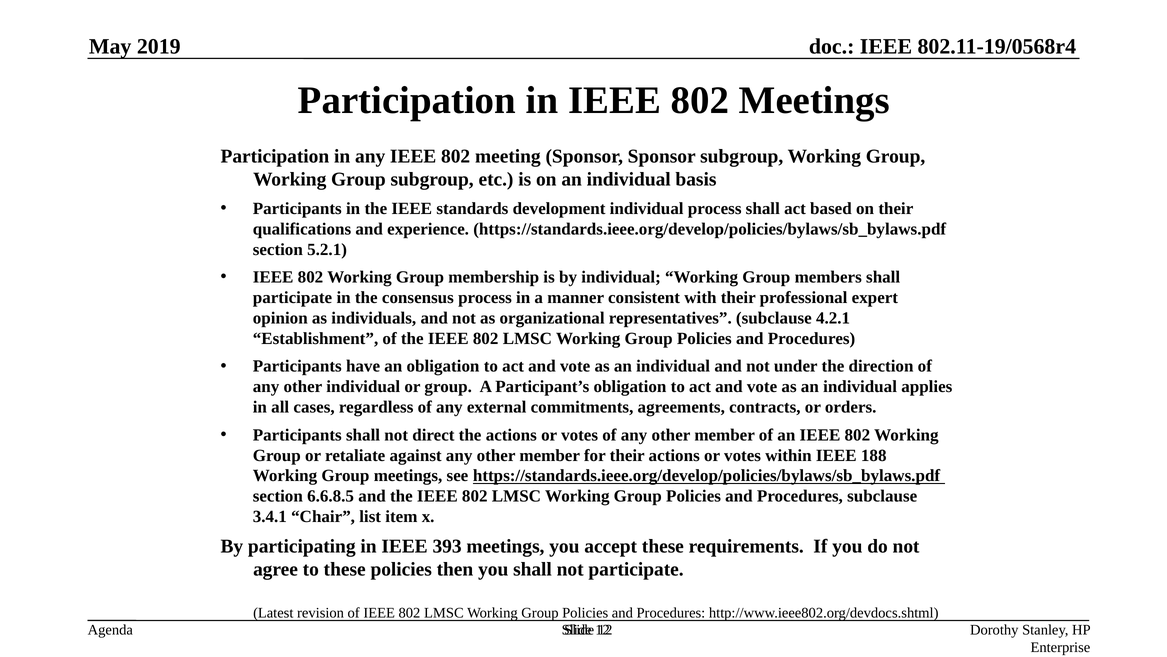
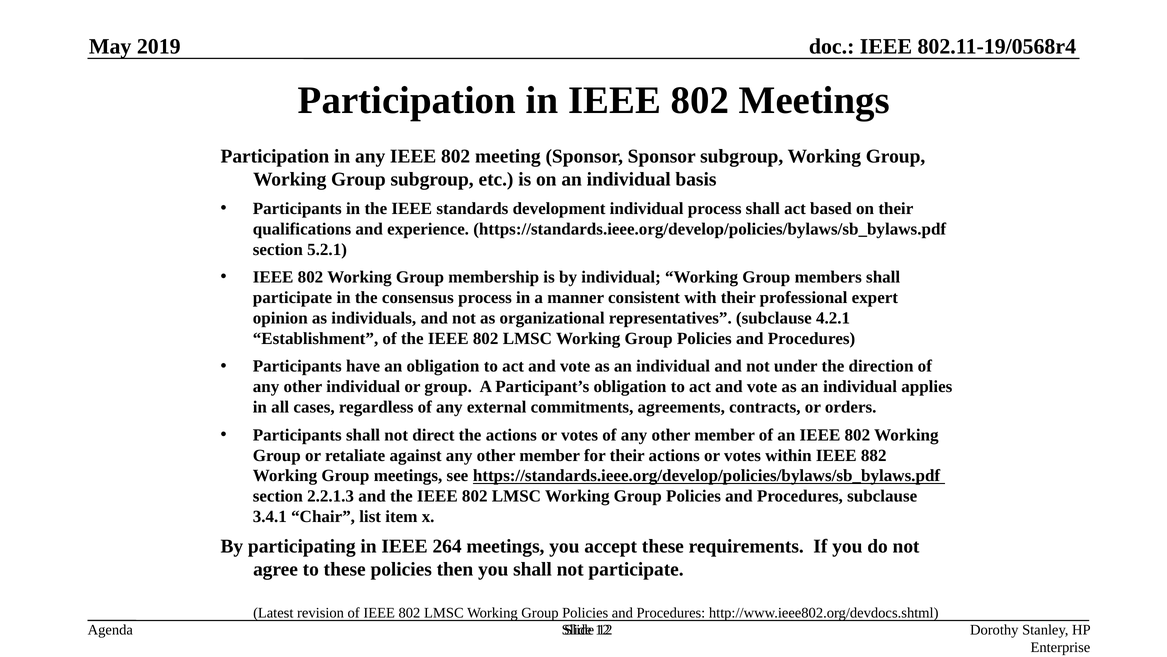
188: 188 -> 882
6.6.8.5: 6.6.8.5 -> 2.2.1.3
393: 393 -> 264
